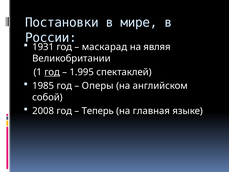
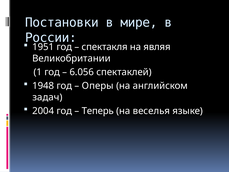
1931: 1931 -> 1951
маскарад: маскарад -> спектакля
год at (52, 72) underline: present -> none
1.995: 1.995 -> 6.056
1985: 1985 -> 1948
собой: собой -> задач
2008: 2008 -> 2004
главная: главная -> веселья
